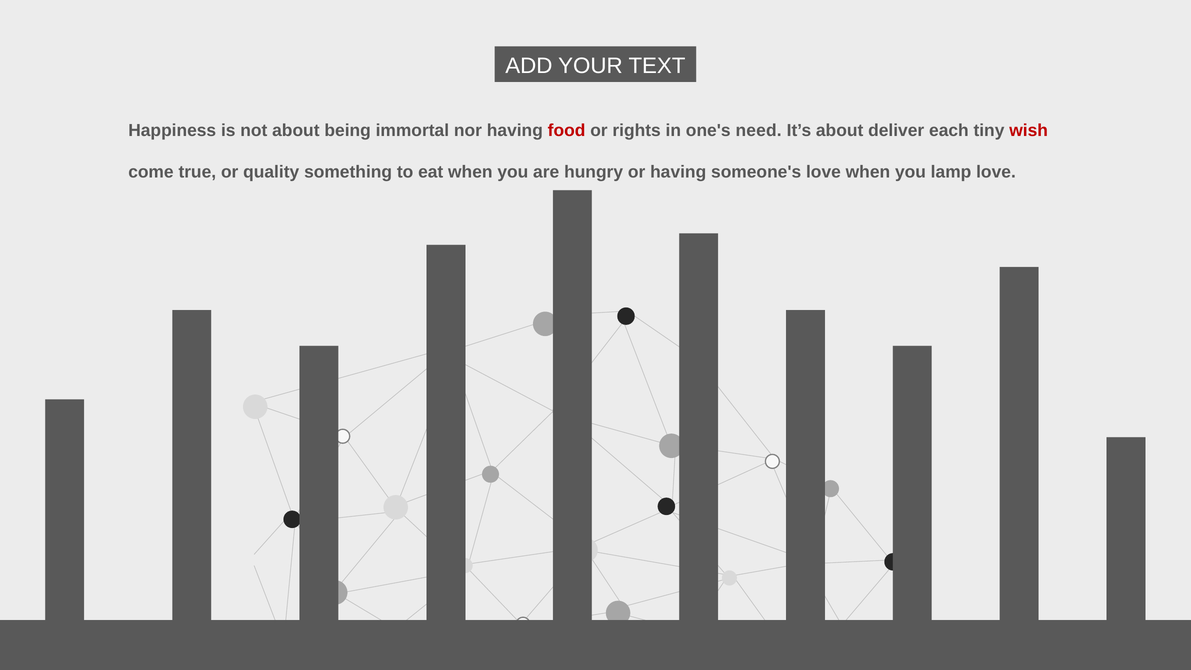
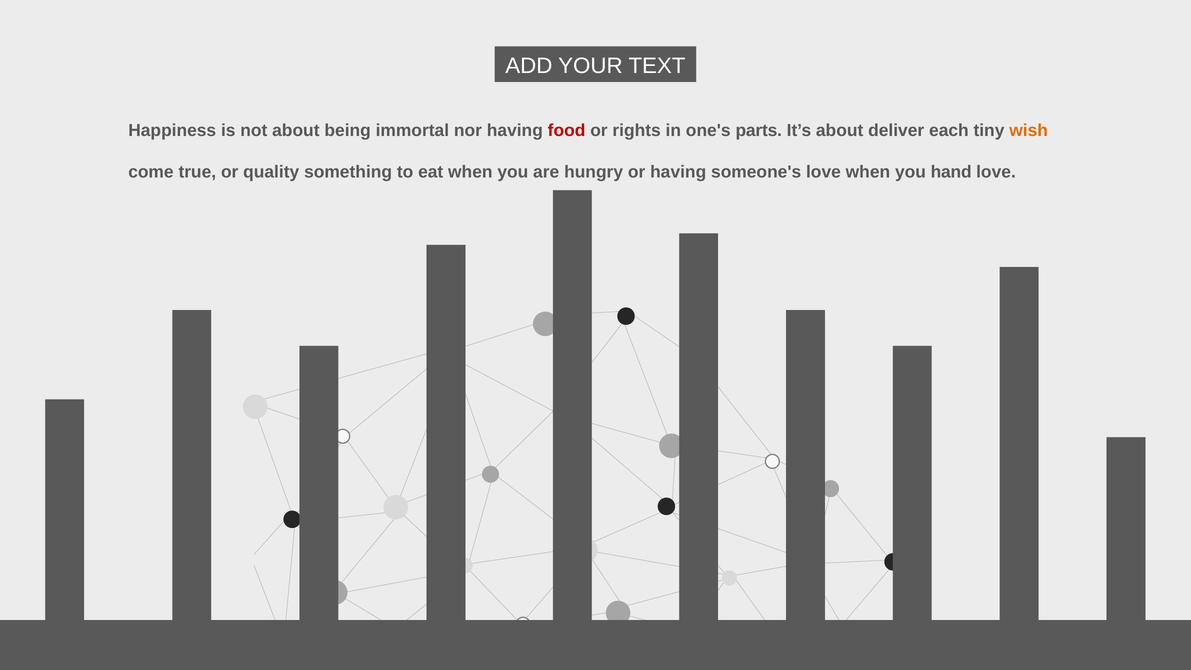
need: need -> parts
wish colour: red -> orange
lamp: lamp -> hand
